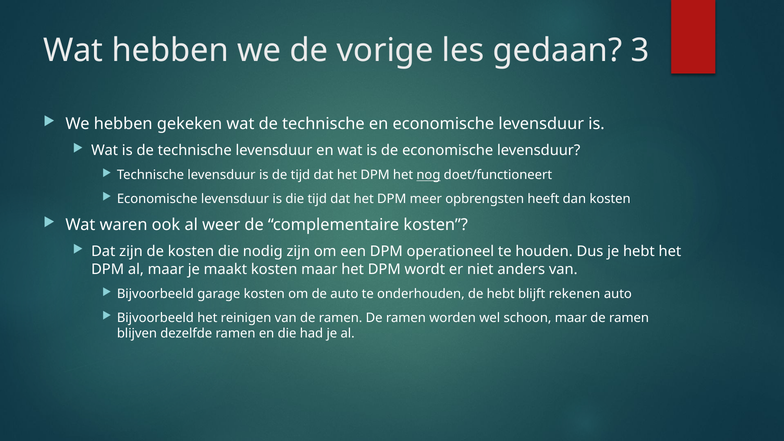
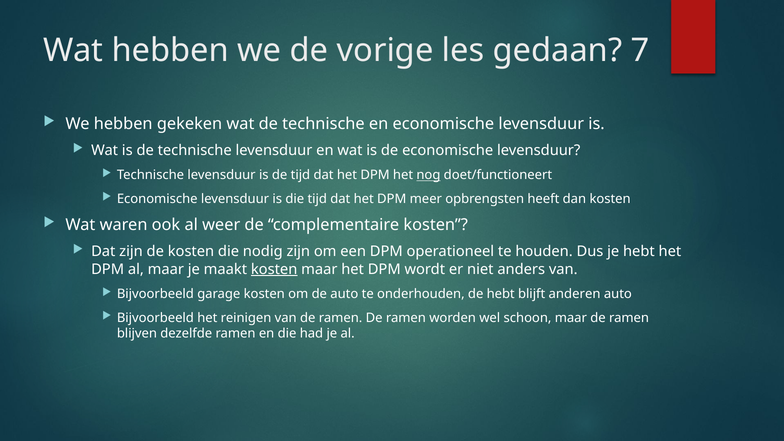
3: 3 -> 7
kosten at (274, 269) underline: none -> present
rekenen: rekenen -> anderen
